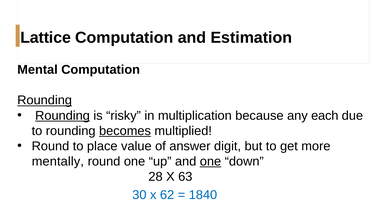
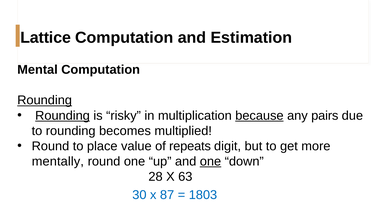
because underline: none -> present
each: each -> pairs
becomes underline: present -> none
answer: answer -> repeats
62: 62 -> 87
1840: 1840 -> 1803
